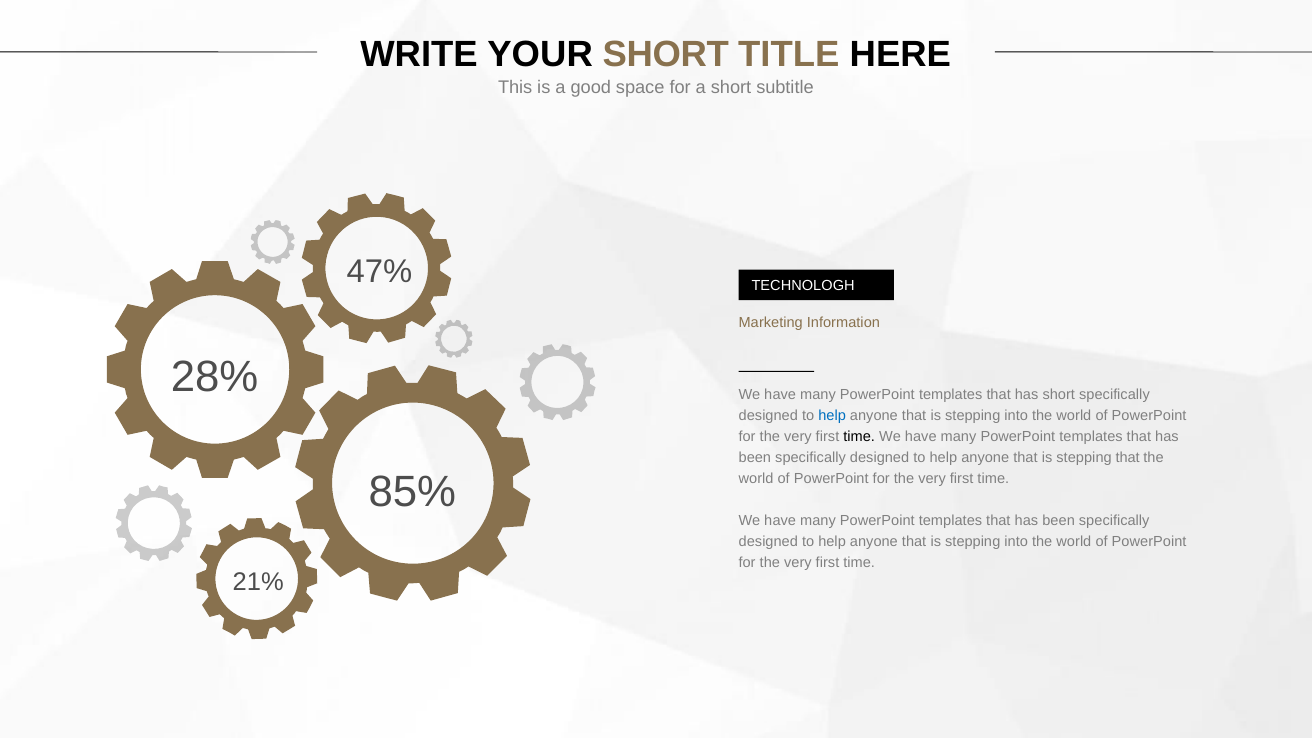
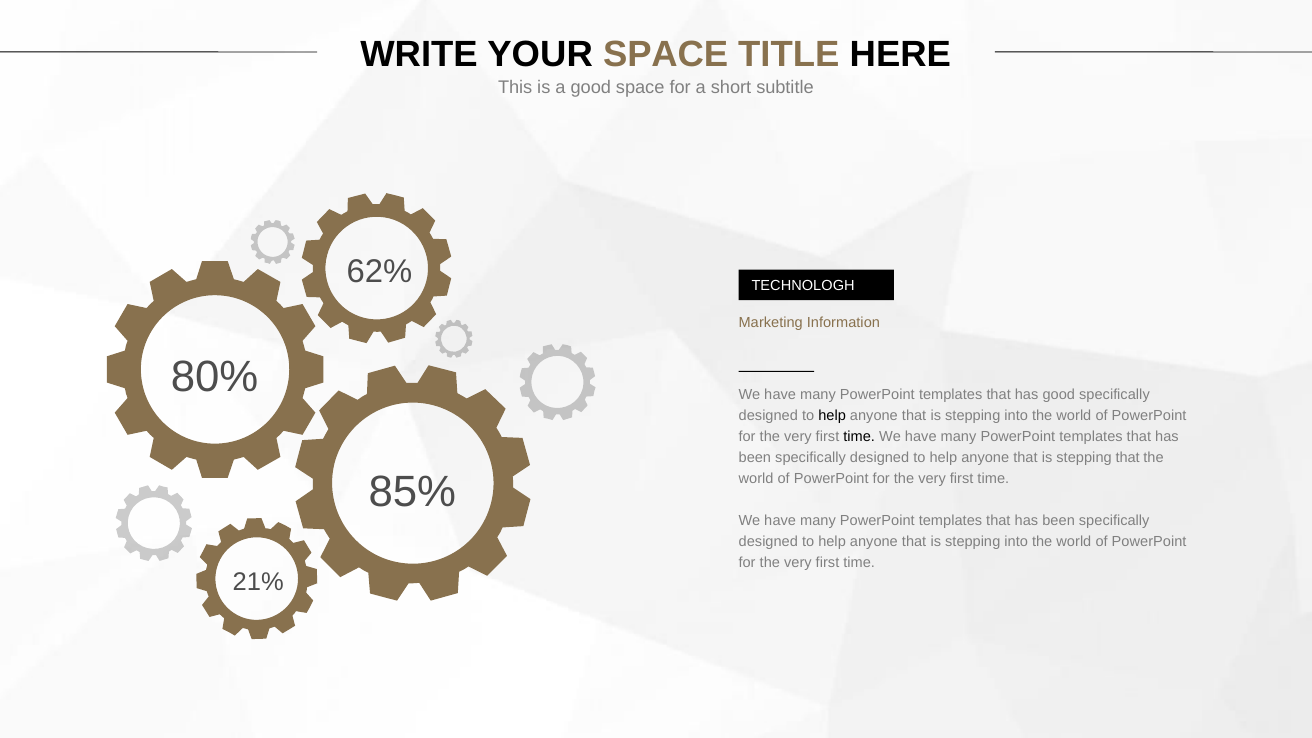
YOUR SHORT: SHORT -> SPACE
47%: 47% -> 62%
28%: 28% -> 80%
has short: short -> good
help at (832, 416) colour: blue -> black
